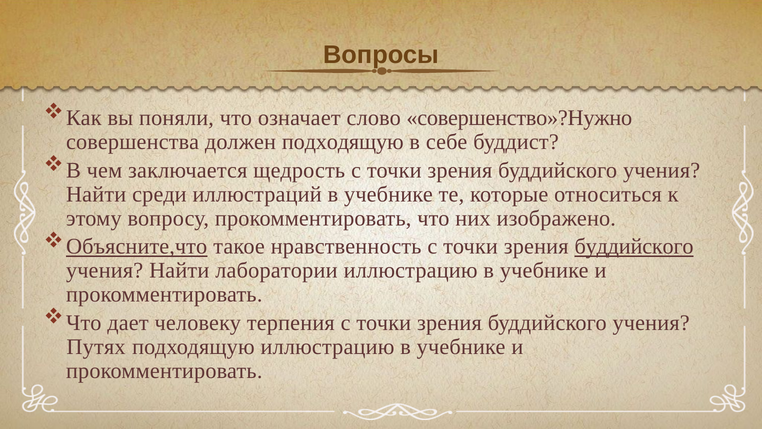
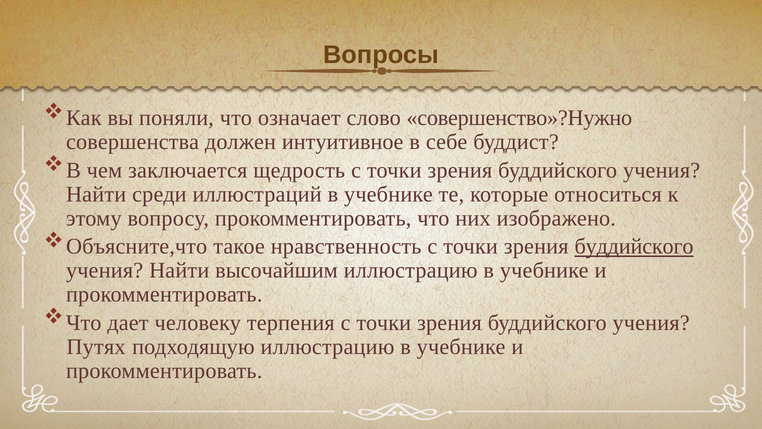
должен подходящую: подходящую -> интуитивное
Объясните,что underline: present -> none
лаборатории: лаборатории -> высочайшим
